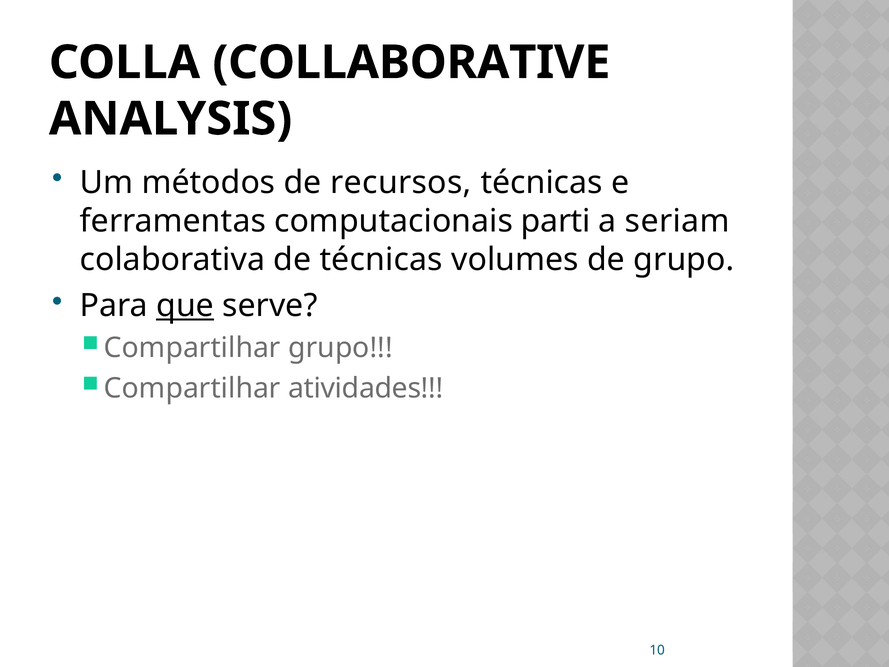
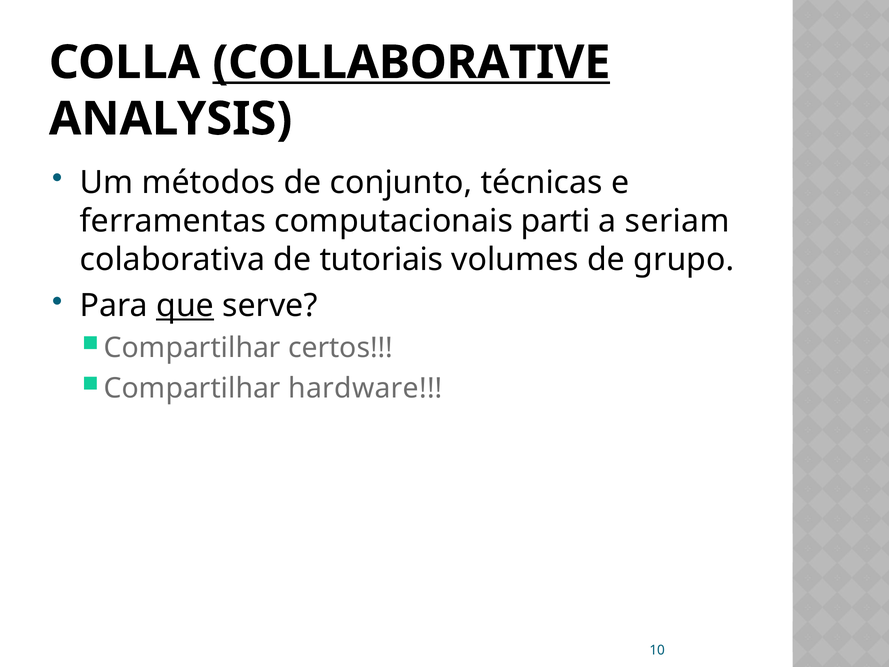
COLLABORATIVE underline: none -> present
recursos: recursos -> conjunto
de técnicas: técnicas -> tutoriais
Compartilhar grupo: grupo -> certos
atividades: atividades -> hardware
